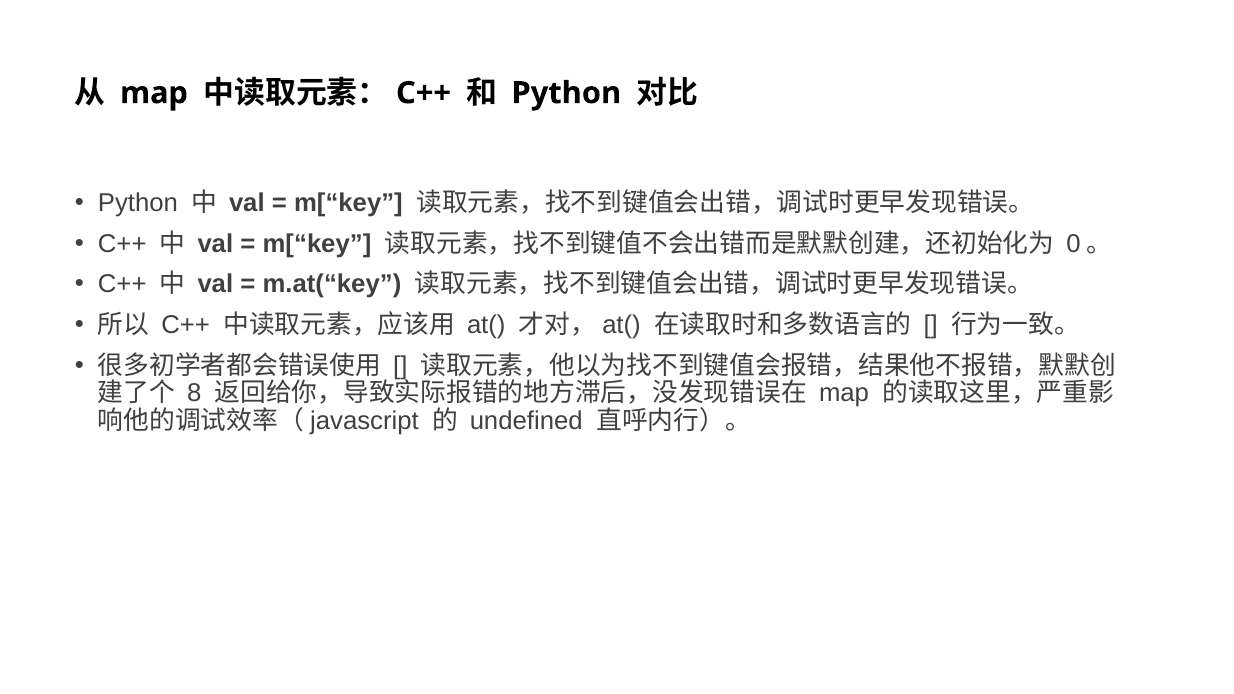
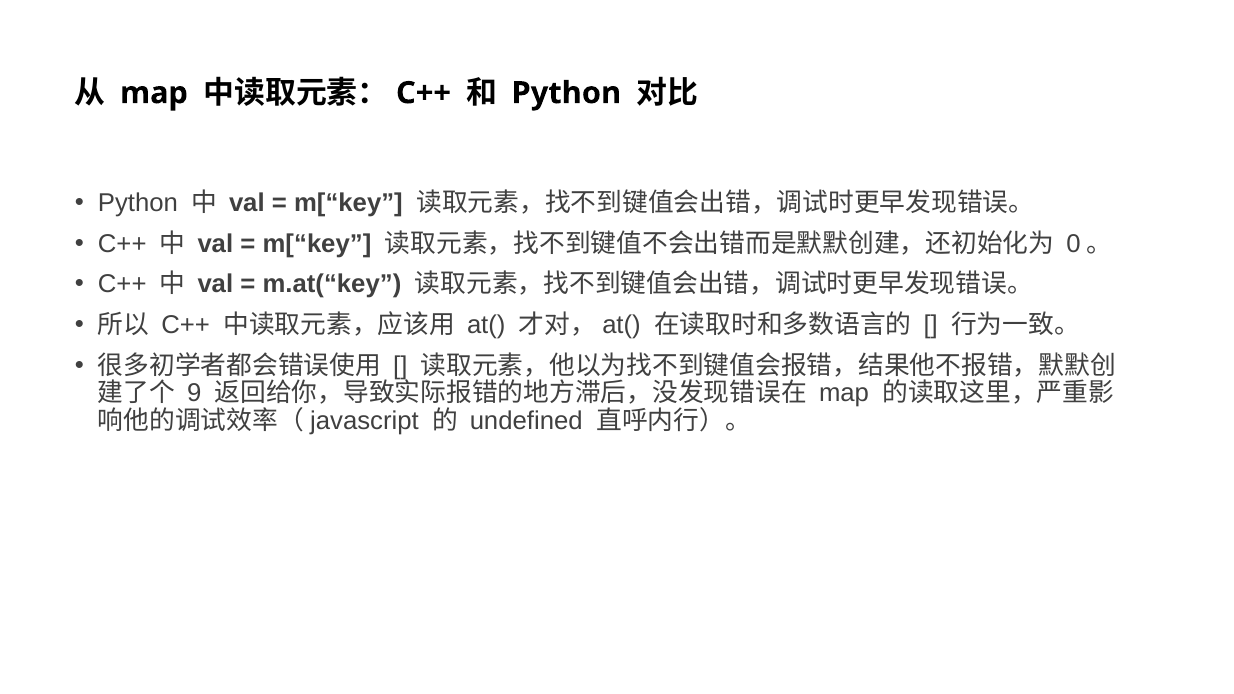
8: 8 -> 9
